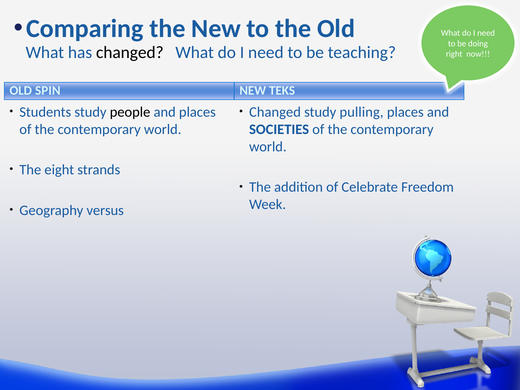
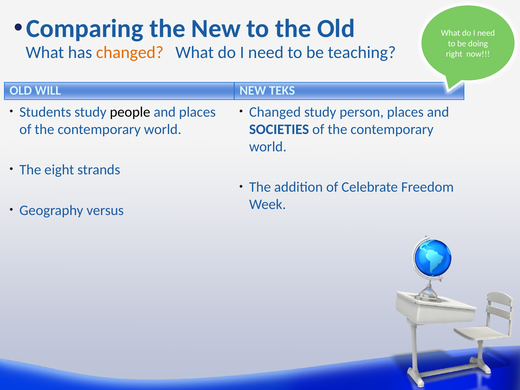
changed at (130, 52) colour: black -> orange
SPIN: SPIN -> WILL
pulling: pulling -> person
